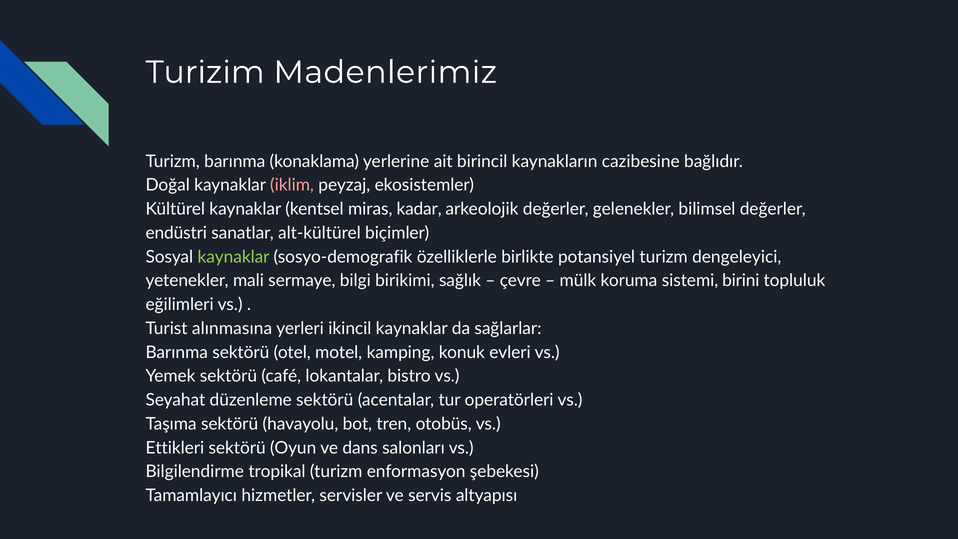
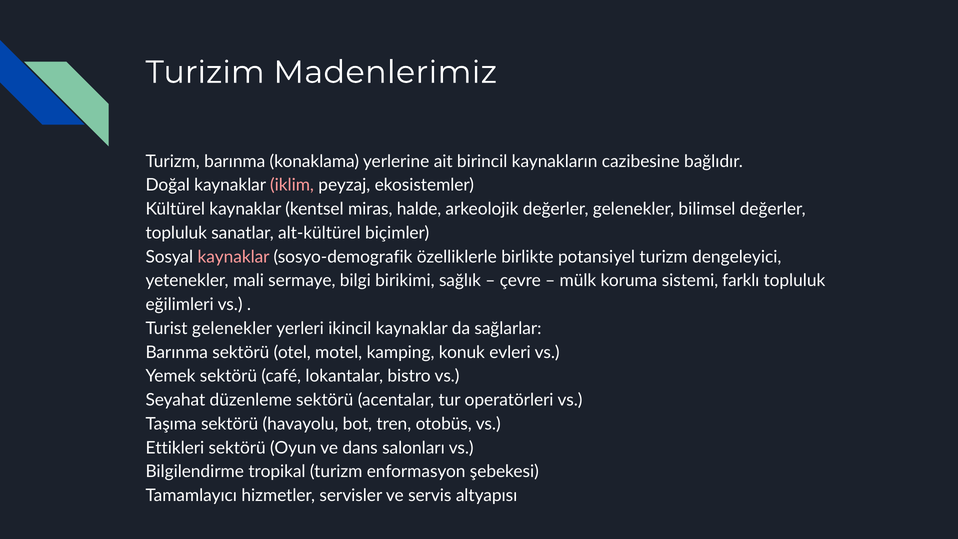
kadar: kadar -> halde
endüstri at (176, 233): endüstri -> topluluk
kaynaklar at (234, 257) colour: light green -> pink
birini: birini -> farklı
Turist alınmasına: alınmasına -> gelenekler
